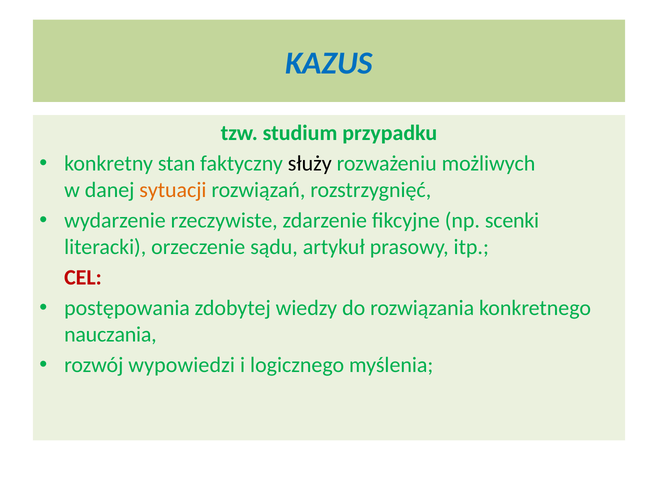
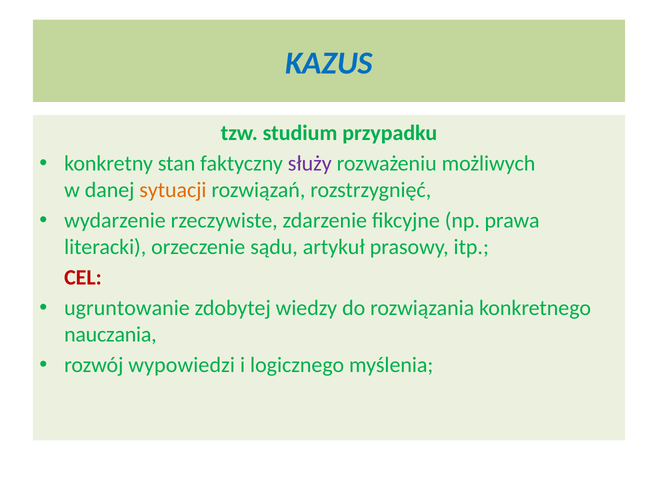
służy colour: black -> purple
scenki: scenki -> prawa
postępowania: postępowania -> ugruntowanie
